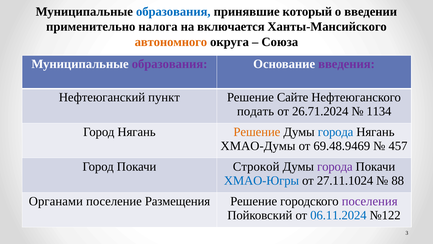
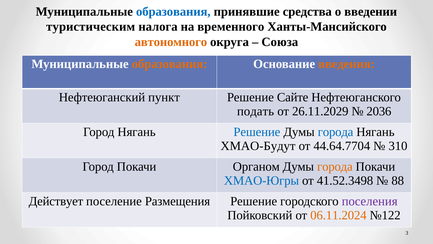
который: который -> средства
применительно: применительно -> туристическим
включается: включается -> временного
образования at (170, 64) colour: purple -> orange
введения colour: purple -> orange
26.71.2024: 26.71.2024 -> 26.11.2029
1134: 1134 -> 2036
Решение at (257, 132) colour: orange -> blue
ХМАО-Думы: ХМАО-Думы -> ХМАО-Будут
69.48.9469: 69.48.9469 -> 44.64.7704
457: 457 -> 310
Строкой: Строкой -> Органом
города at (335, 166) colour: purple -> orange
27.11.1024: 27.11.1024 -> 41.52.3498
Органами: Органами -> Действует
06.11.2024 colour: blue -> orange
